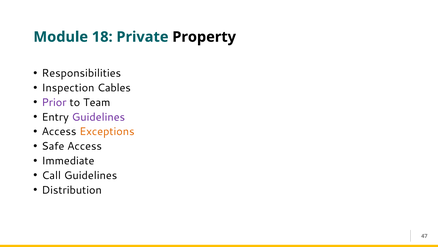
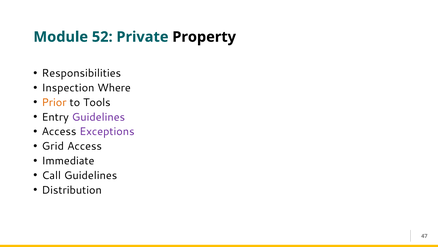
18: 18 -> 52
Cables: Cables -> Where
Prior colour: purple -> orange
Team: Team -> Tools
Exceptions colour: orange -> purple
Safe: Safe -> Grid
